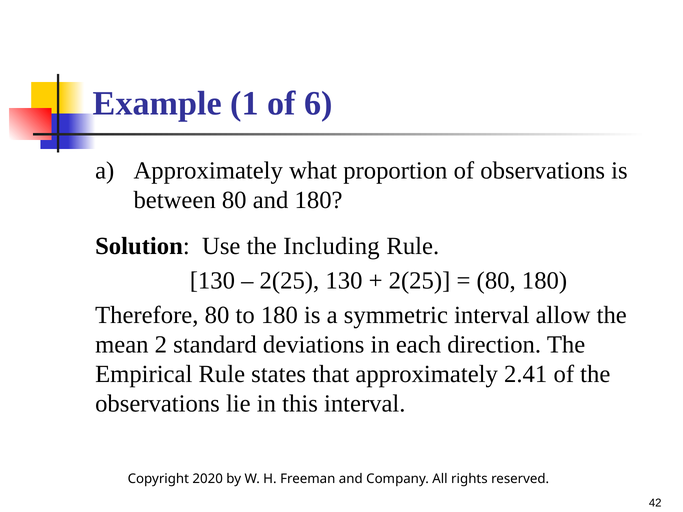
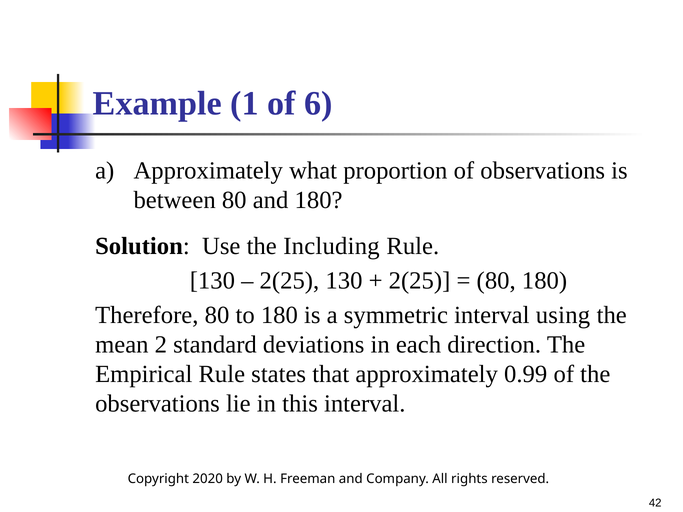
allow: allow -> using
2.41: 2.41 -> 0.99
